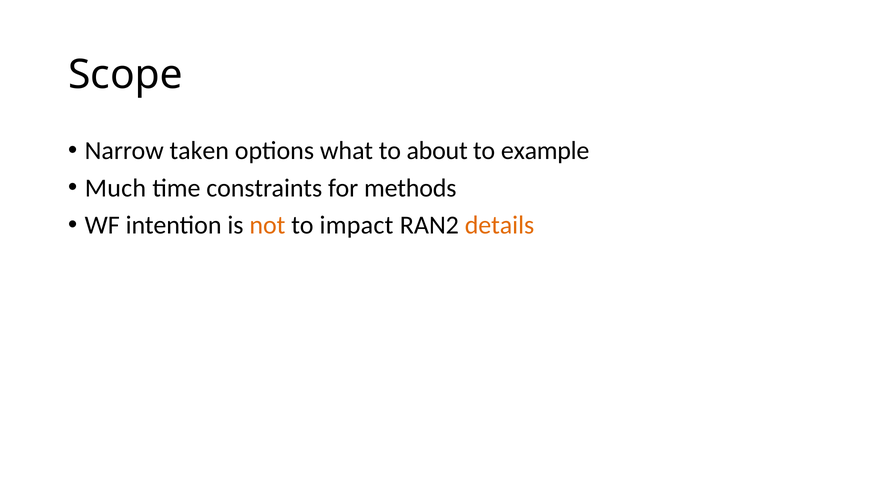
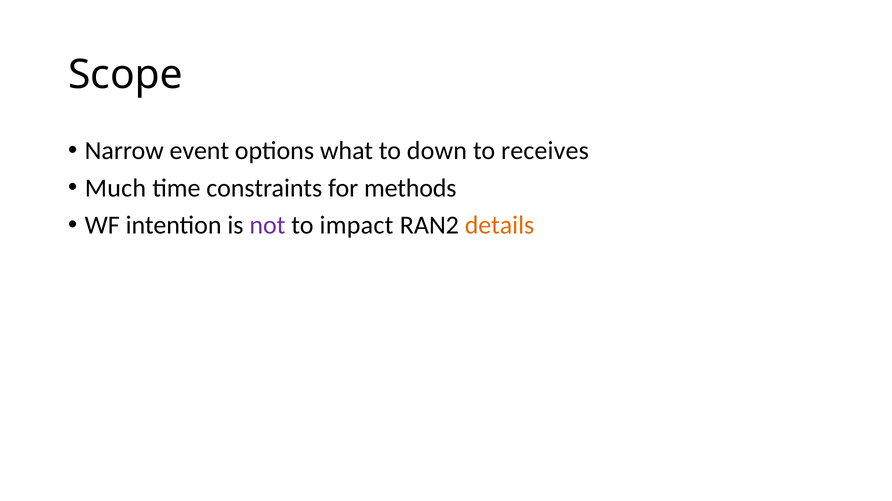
taken: taken -> event
about: about -> down
example: example -> receives
not colour: orange -> purple
